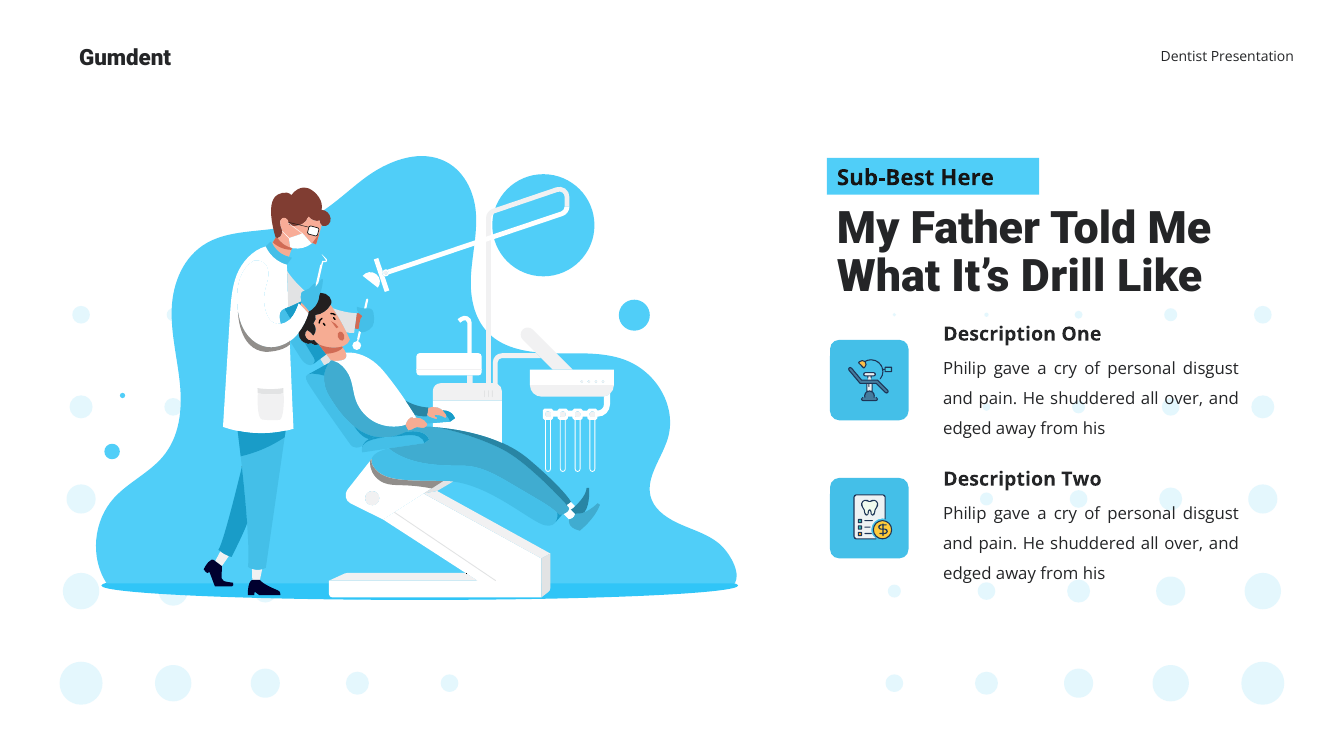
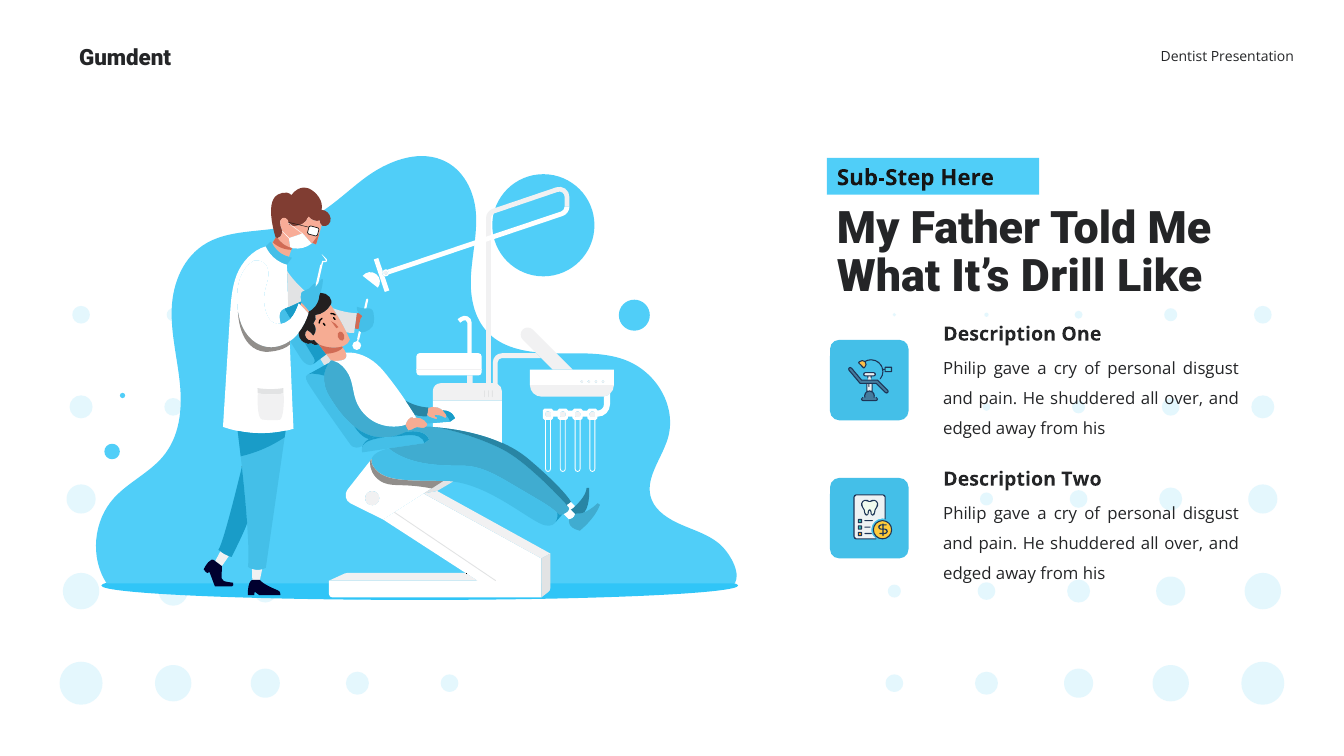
Sub-Best: Sub-Best -> Sub-Step
